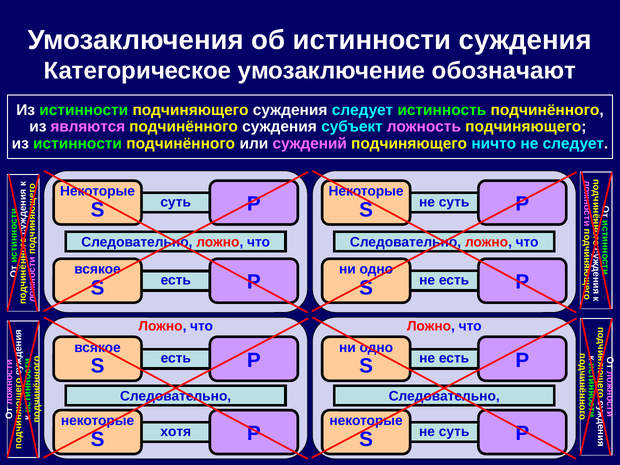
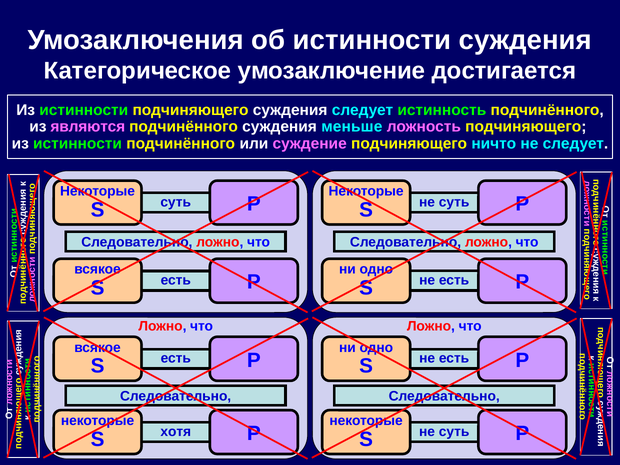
обозначают: обозначают -> достигается
субъект: субъект -> меньше
суждений: суждений -> суждение
